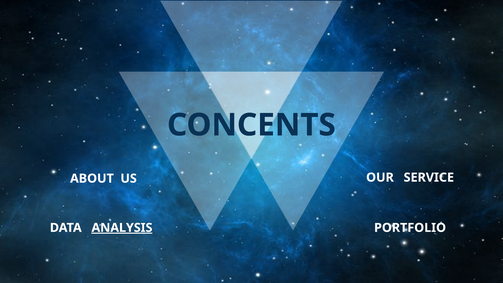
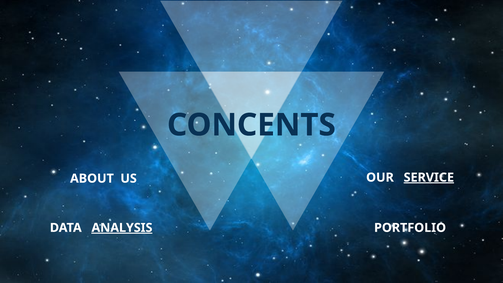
SERVICE underline: none -> present
